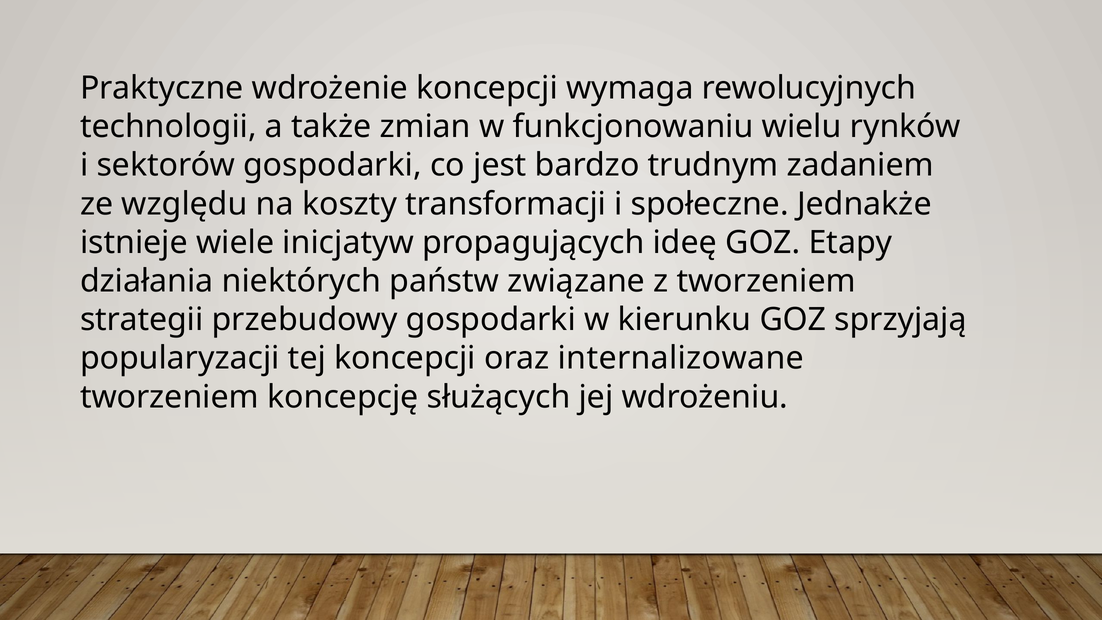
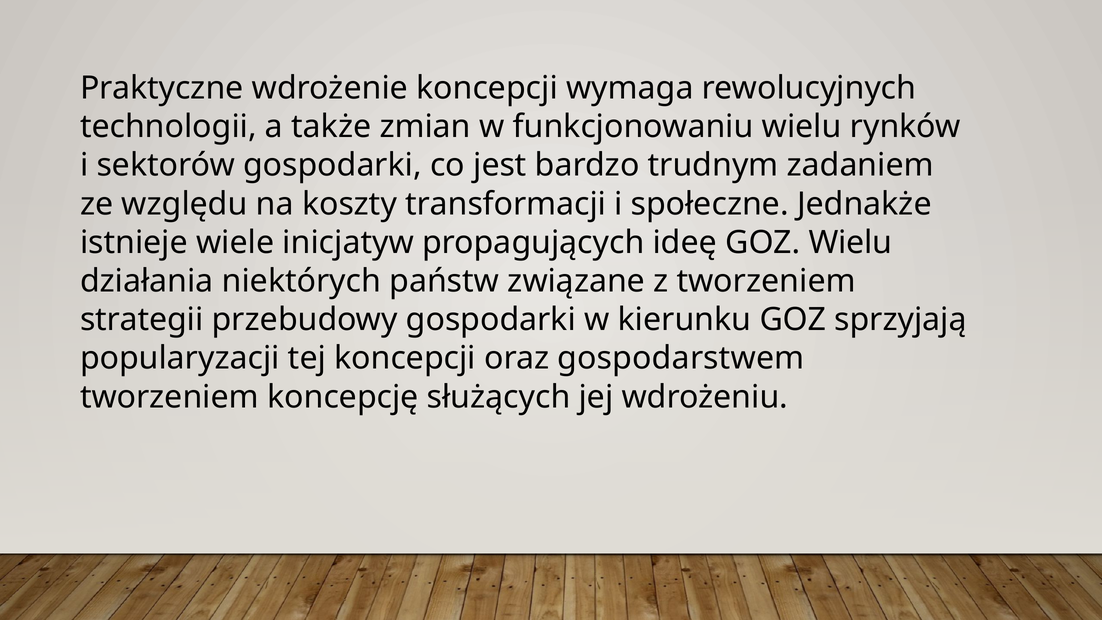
GOZ Etapy: Etapy -> Wielu
internalizowane: internalizowane -> gospodarstwem
